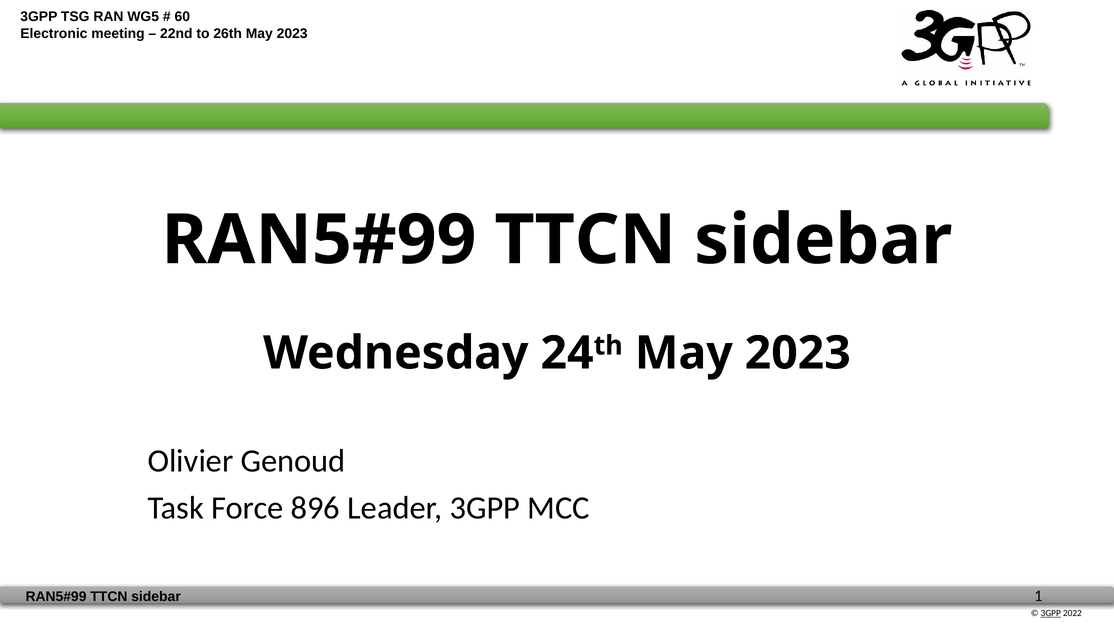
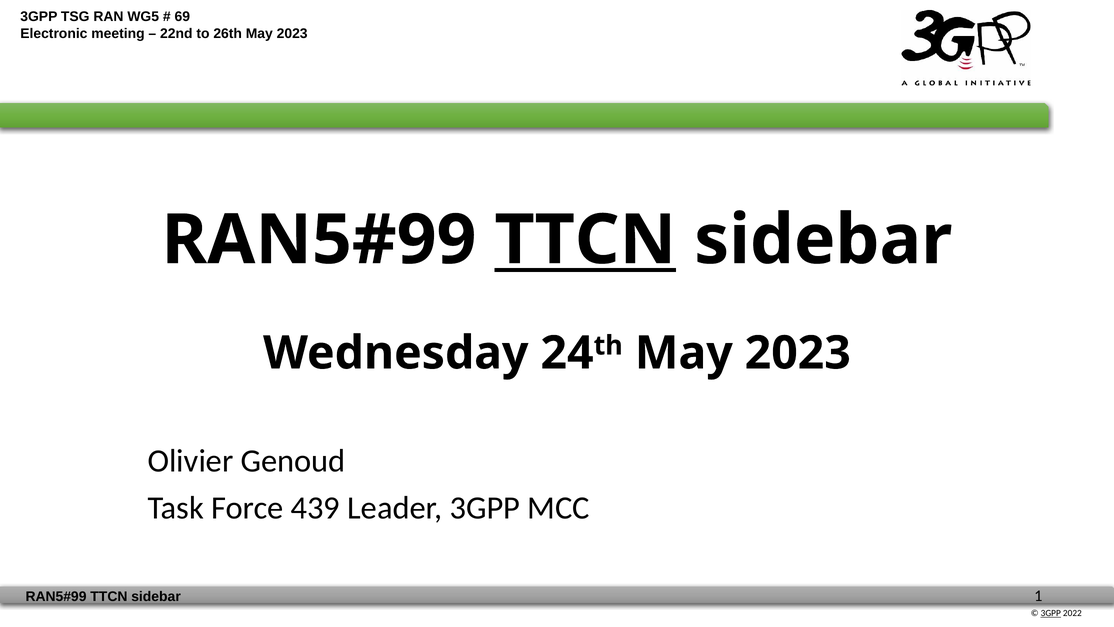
60: 60 -> 69
TTCN at (585, 240) underline: none -> present
896: 896 -> 439
